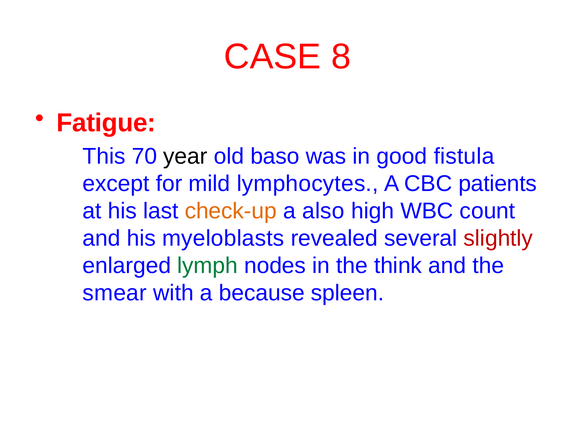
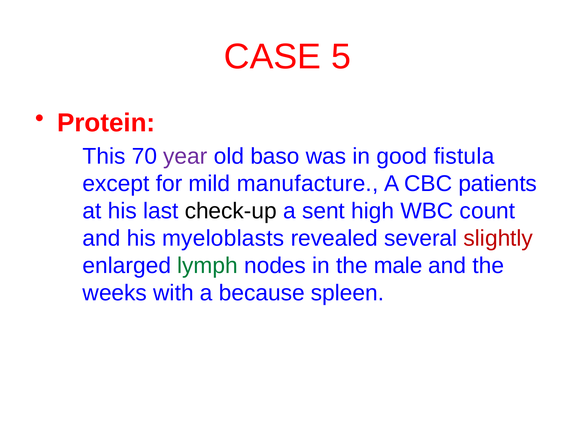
8: 8 -> 5
Fatigue: Fatigue -> Protein
year colour: black -> purple
lymphocytes: lymphocytes -> manufacture
check-up colour: orange -> black
also: also -> sent
think: think -> male
smear: smear -> weeks
